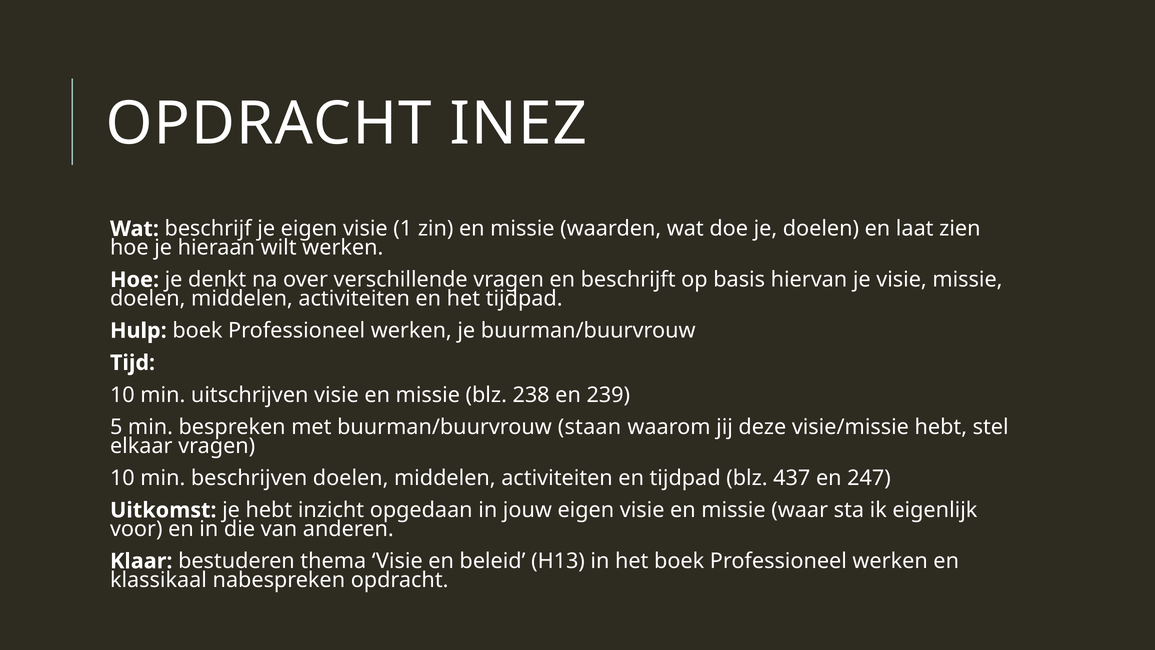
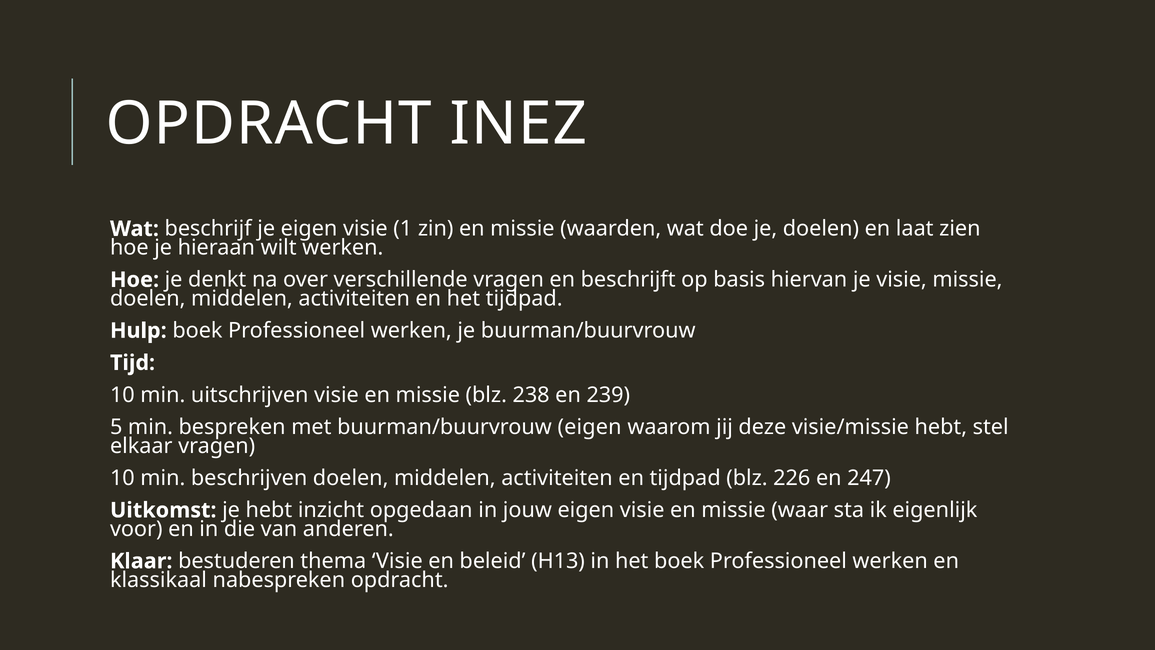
buurman/buurvrouw staan: staan -> eigen
437: 437 -> 226
